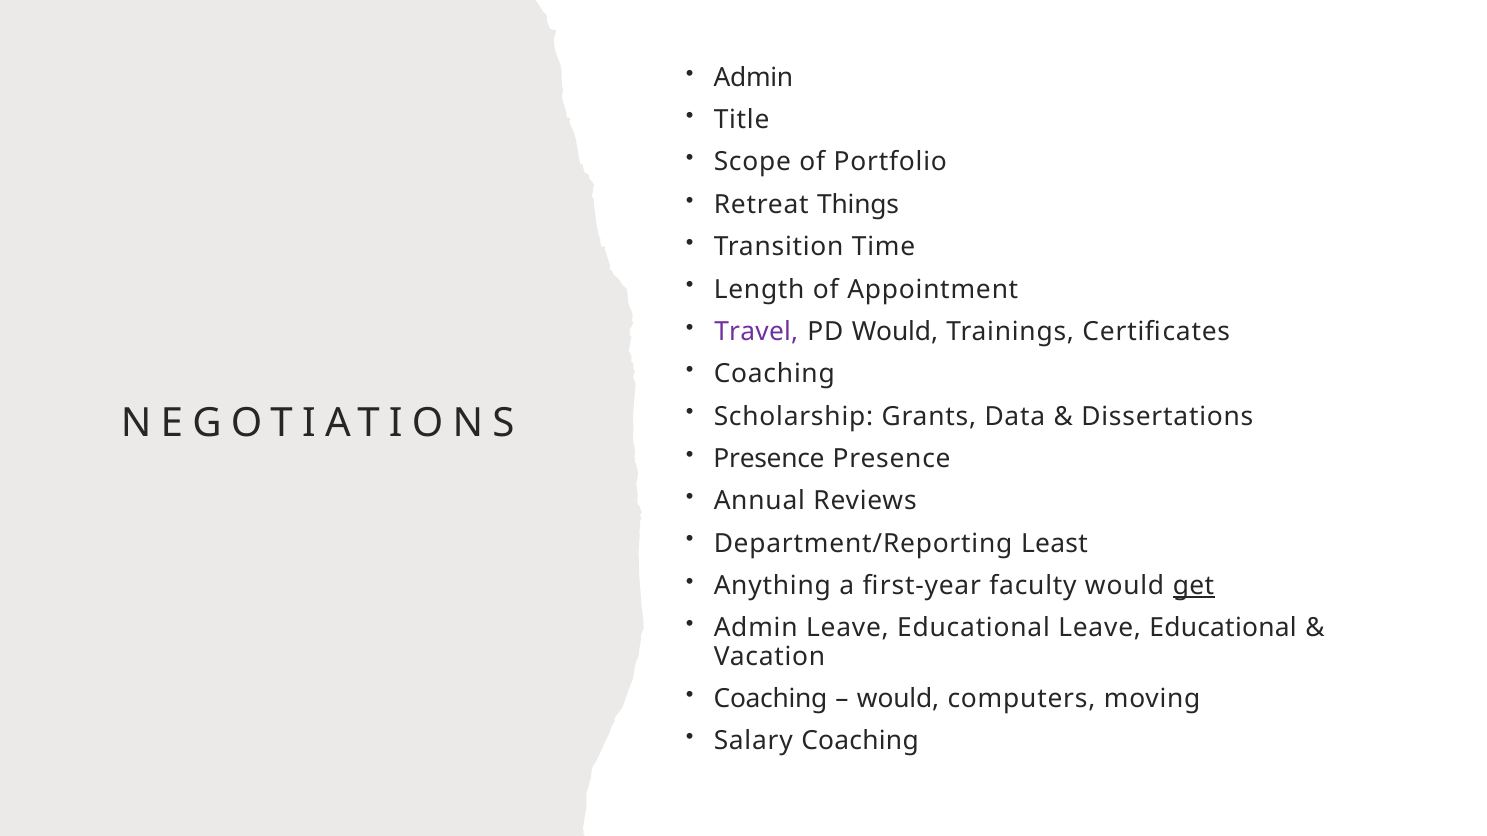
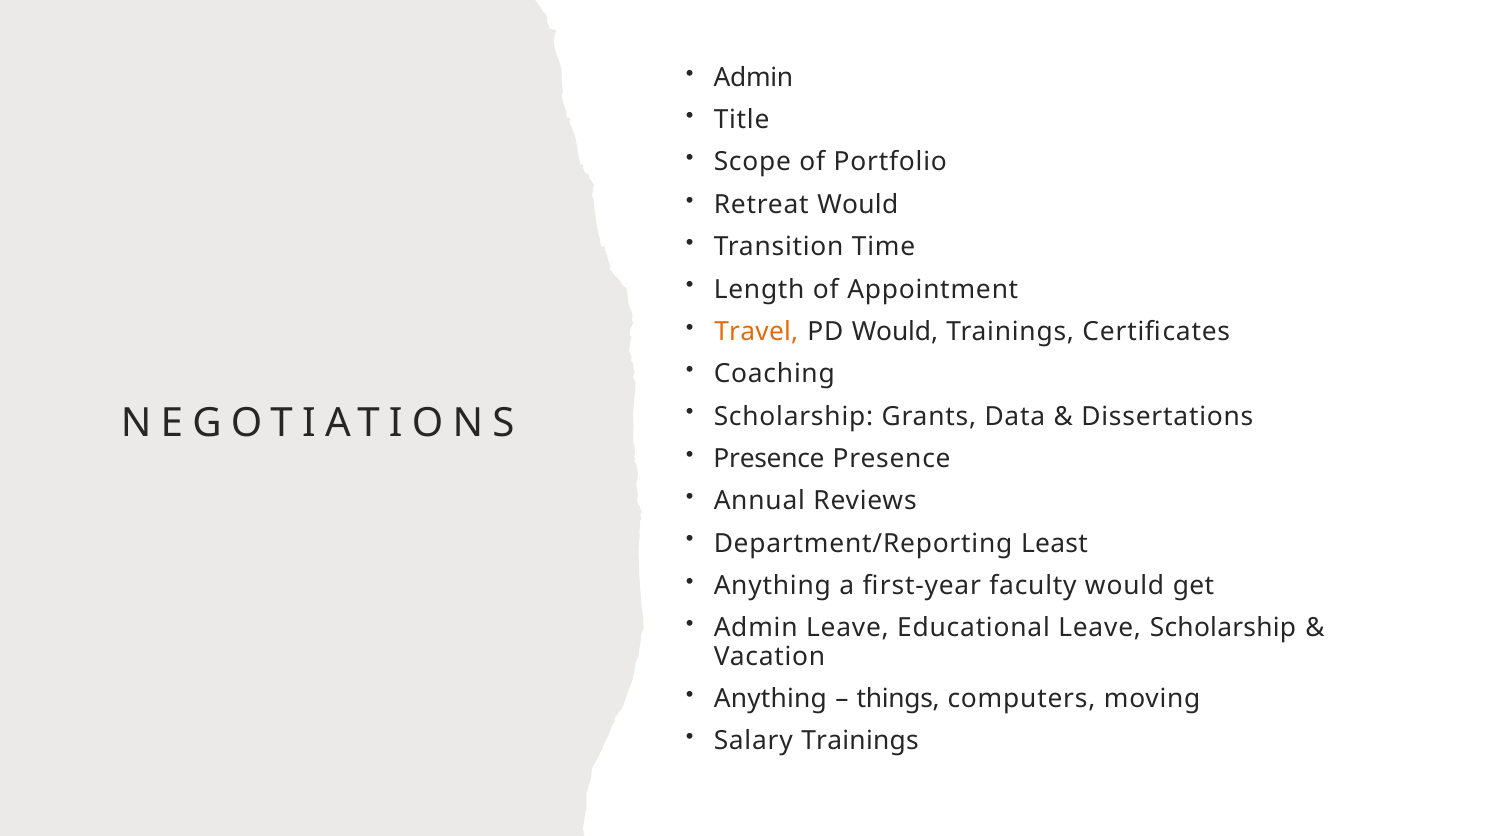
Retreat Things: Things -> Would
Travel colour: purple -> orange
get underline: present -> none
Educational Leave Educational: Educational -> Scholarship
Coaching at (770, 699): Coaching -> Anything
would at (898, 699): would -> things
Salary Coaching: Coaching -> Trainings
